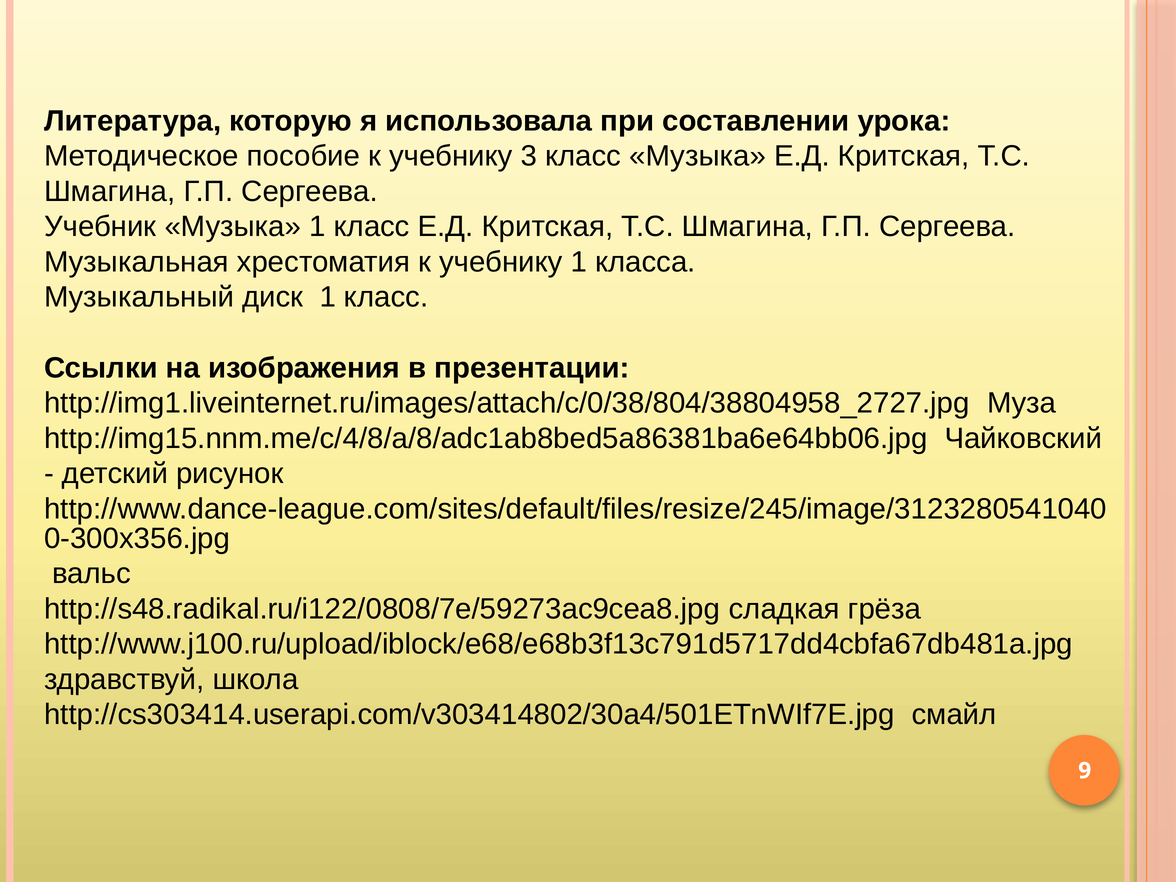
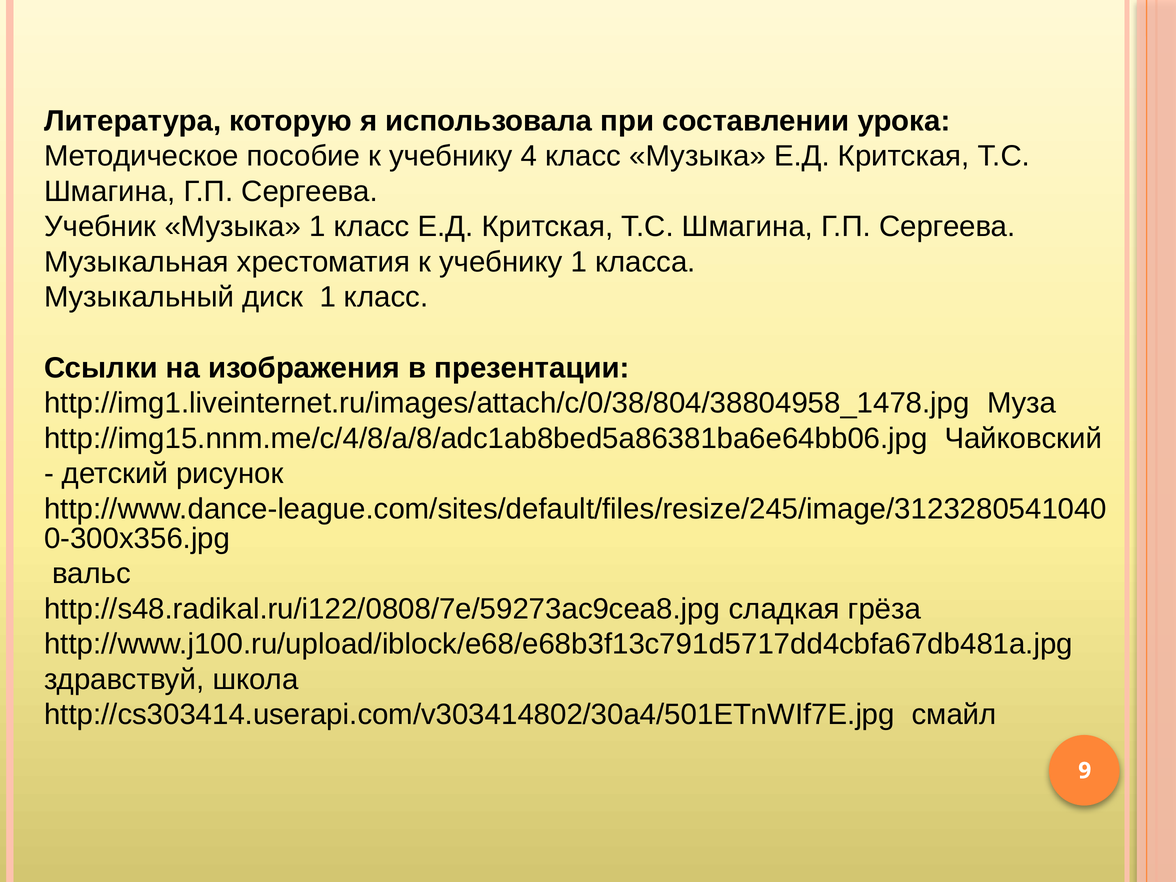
3: 3 -> 4
http://img1.liveinternet.ru/images/attach/c/0/38/804/38804958_2727.jpg: http://img1.liveinternet.ru/images/attach/c/0/38/804/38804958_2727.jpg -> http://img1.liveinternet.ru/images/attach/c/0/38/804/38804958_1478.jpg
